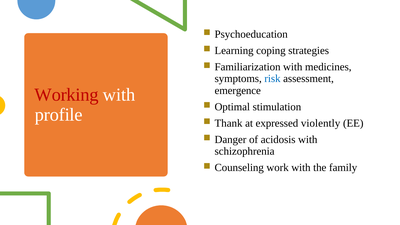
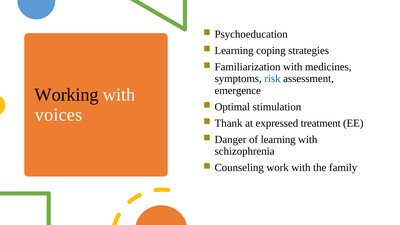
Working colour: red -> black
profile: profile -> voices
violently: violently -> treatment
of acidosis: acidosis -> learning
